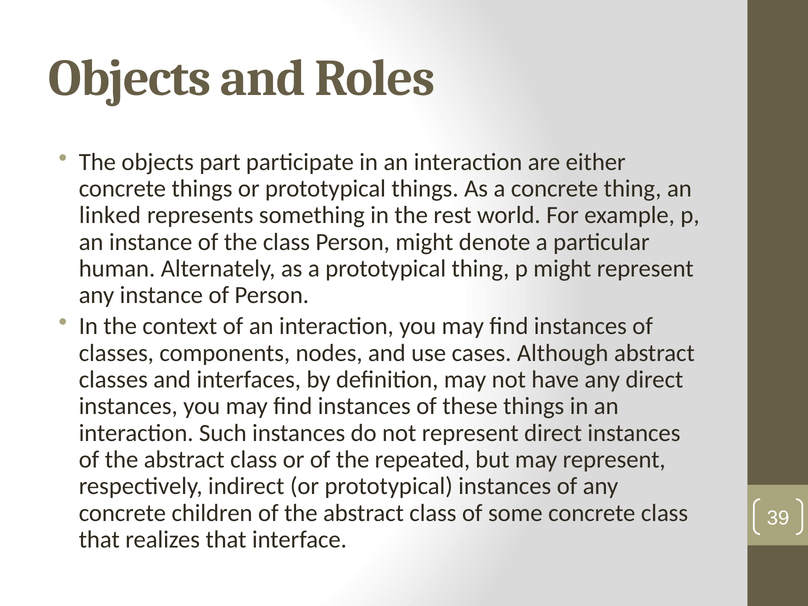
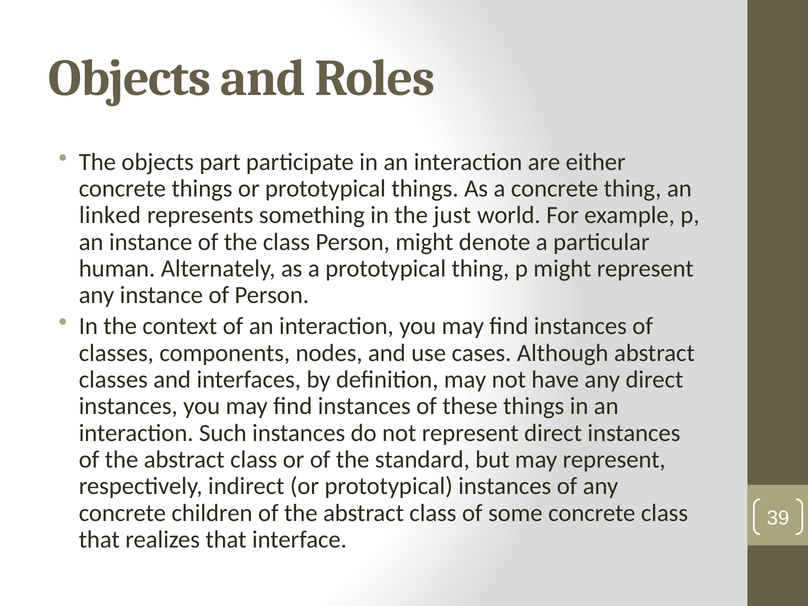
rest: rest -> just
repeated: repeated -> standard
